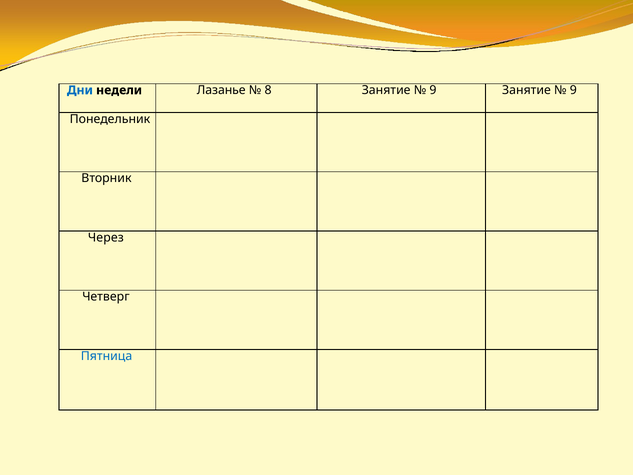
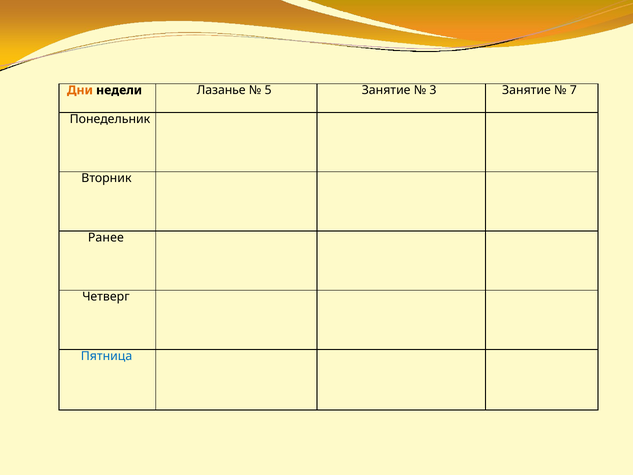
Дни colour: blue -> orange
8: 8 -> 5
9 at (433, 90): 9 -> 3
9 at (573, 90): 9 -> 7
Через: Через -> Ранее
